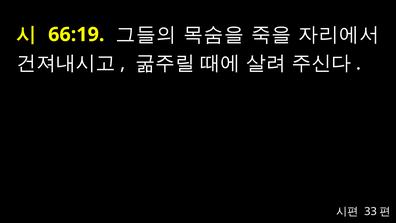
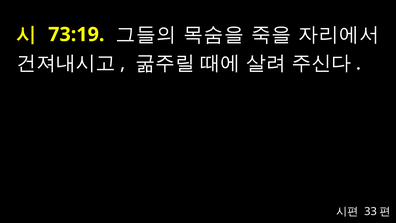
66:19: 66:19 -> 73:19
